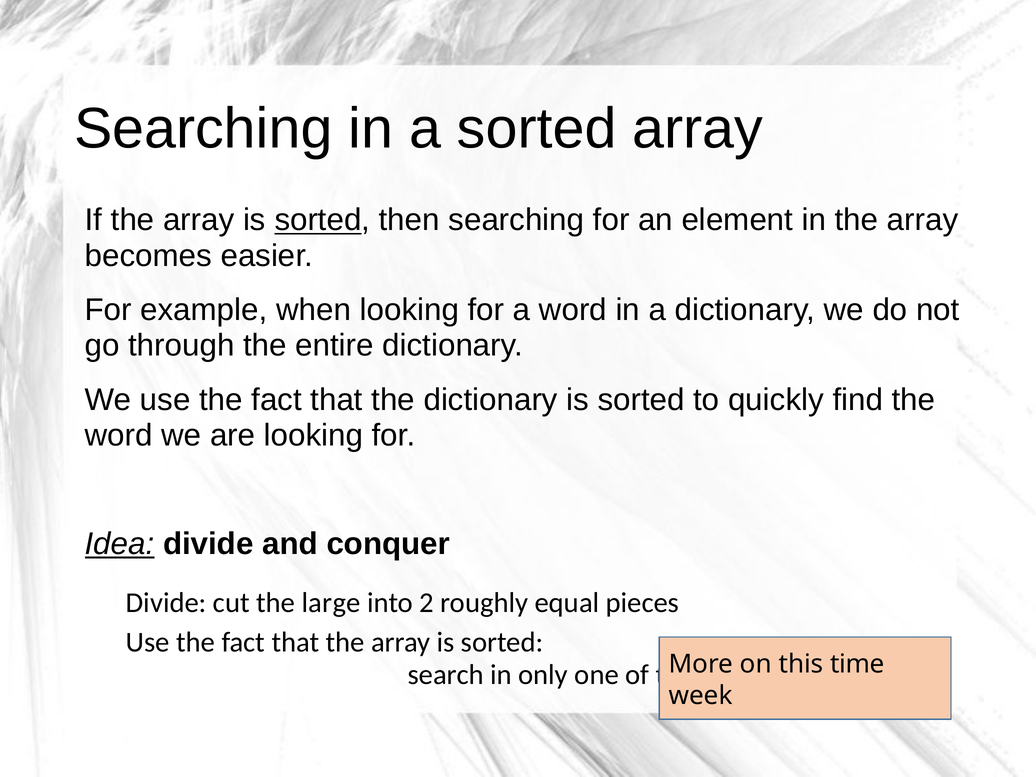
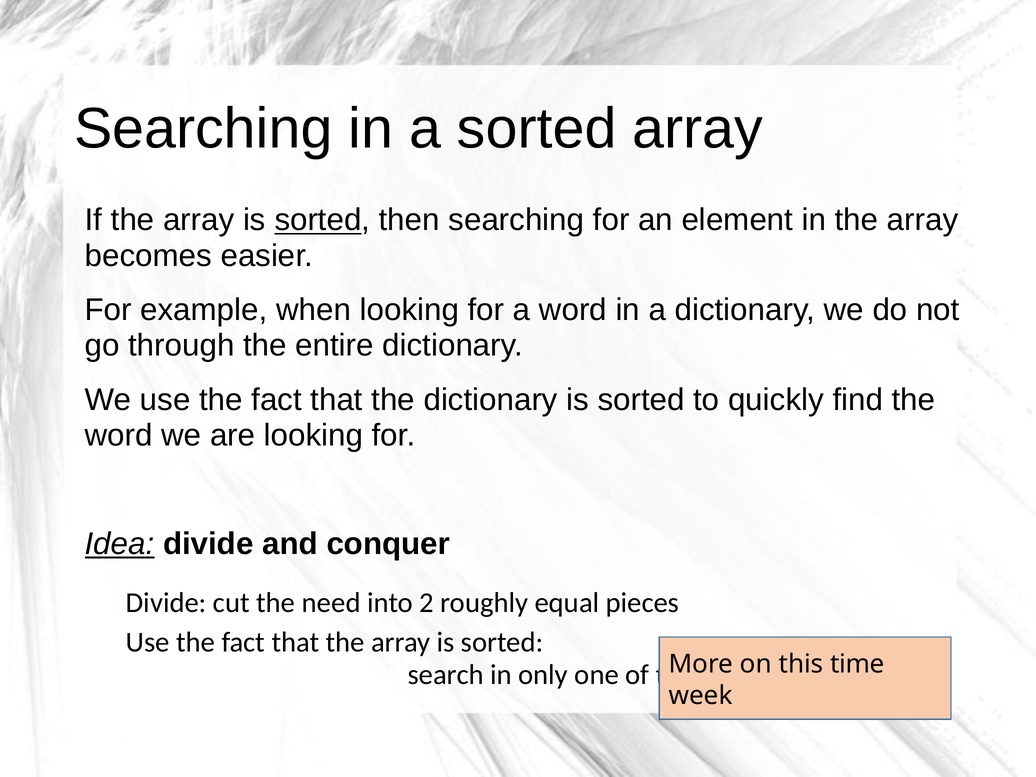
large: large -> need
